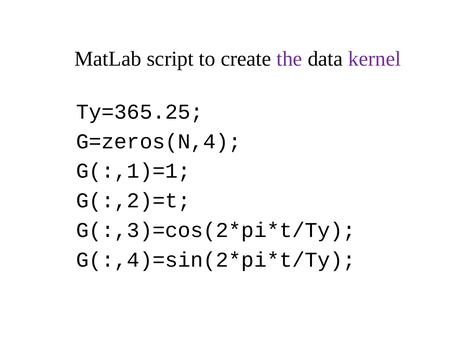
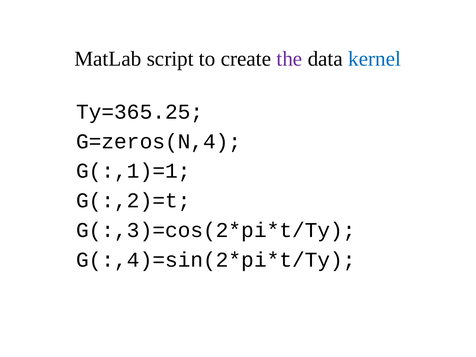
kernel colour: purple -> blue
